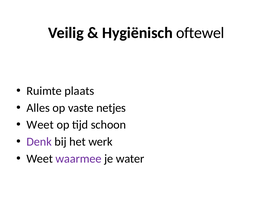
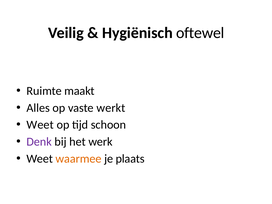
plaats: plaats -> maakt
netjes: netjes -> werkt
waarmee colour: purple -> orange
water: water -> plaats
